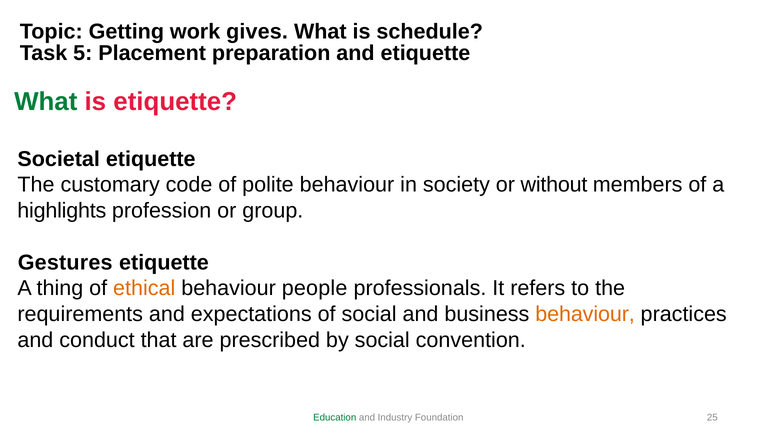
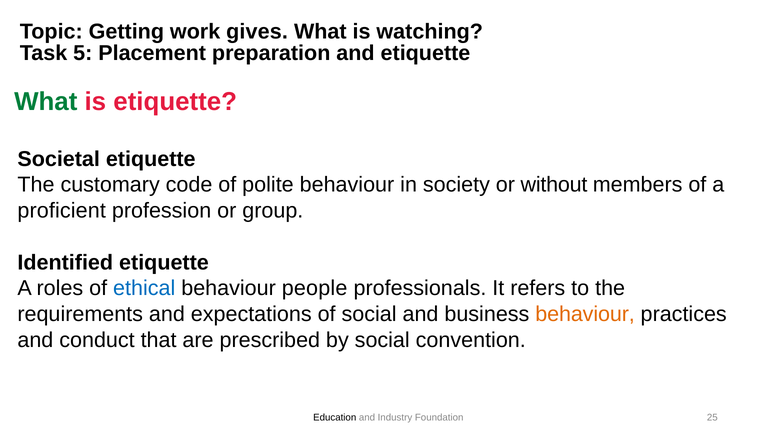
schedule: schedule -> watching
highlights: highlights -> proficient
Gestures: Gestures -> Identified
thing: thing -> roles
ethical colour: orange -> blue
Education colour: green -> black
